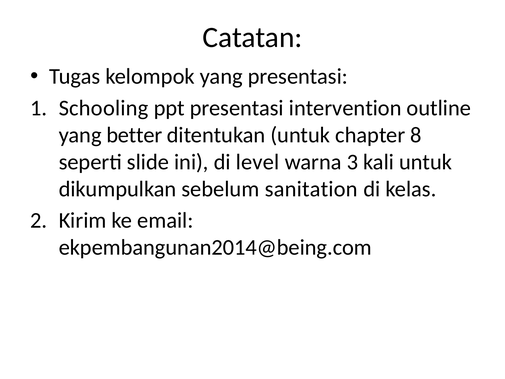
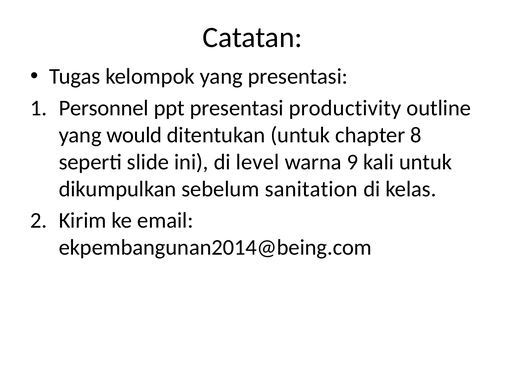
Schooling: Schooling -> Personnel
intervention: intervention -> productivity
better: better -> would
3: 3 -> 9
